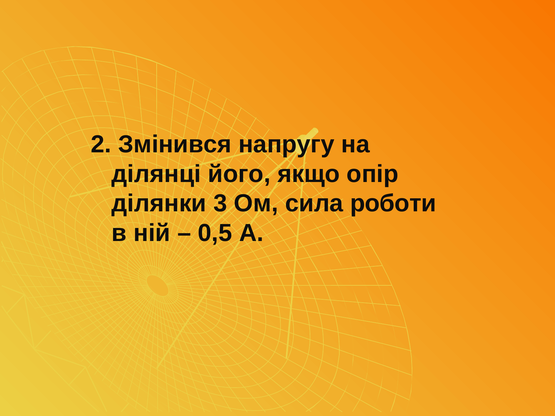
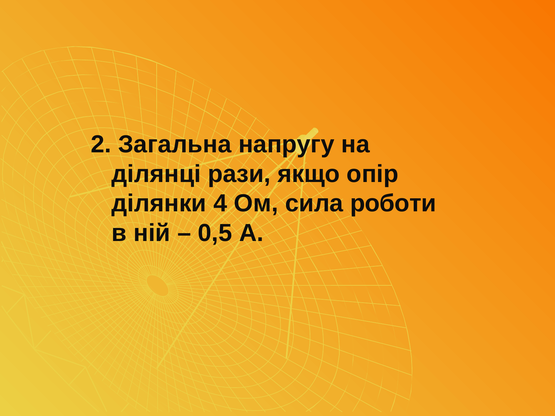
Змінився: Змінився -> Загальна
його: його -> рази
3: 3 -> 4
